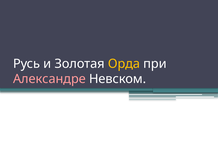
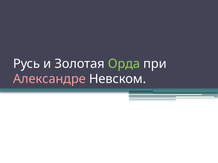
Орда colour: yellow -> light green
